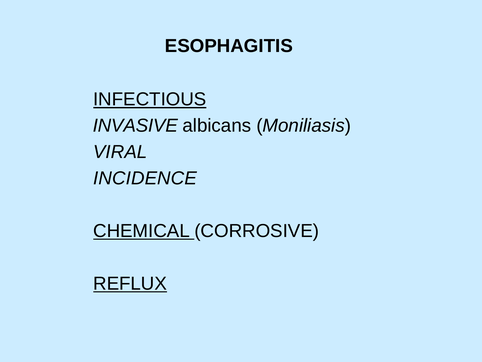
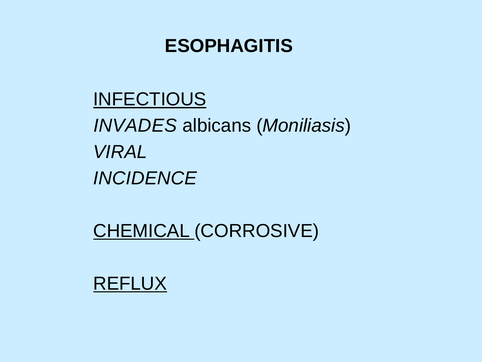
INVASIVE: INVASIVE -> INVADES
